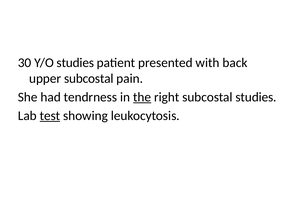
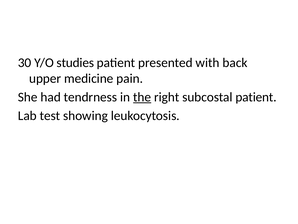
upper subcostal: subcostal -> medicine
subcostal studies: studies -> patient
test underline: present -> none
